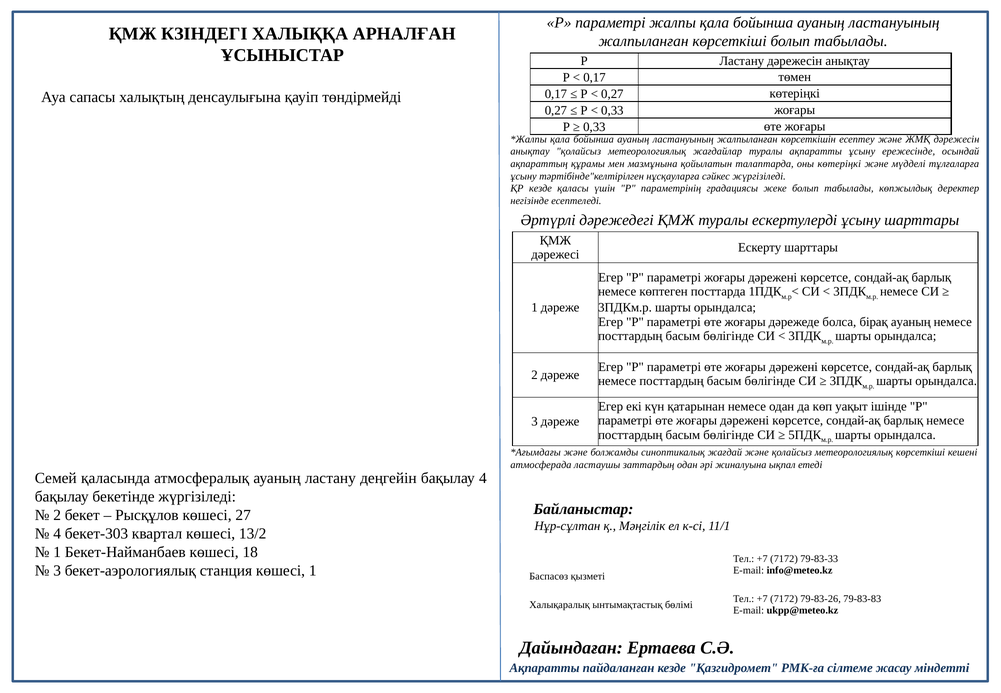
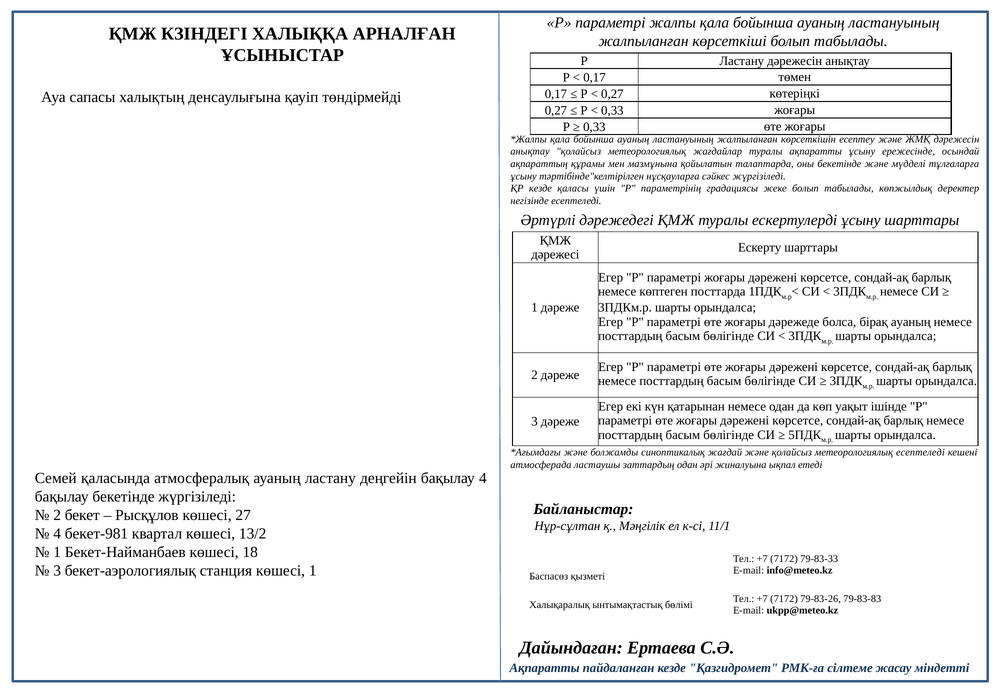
оны көтеріңкі: көтеріңкі -> бекетінде
метеорологиялық көрсеткіші: көрсеткіші -> есептеледі
бекет-303: бекет-303 -> бекет-981
